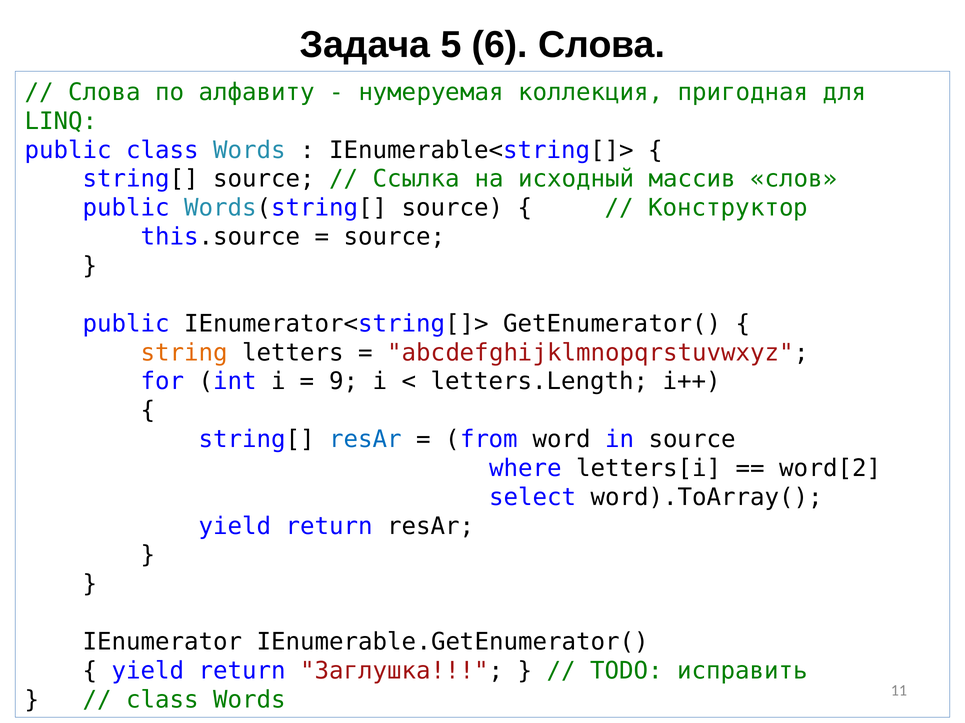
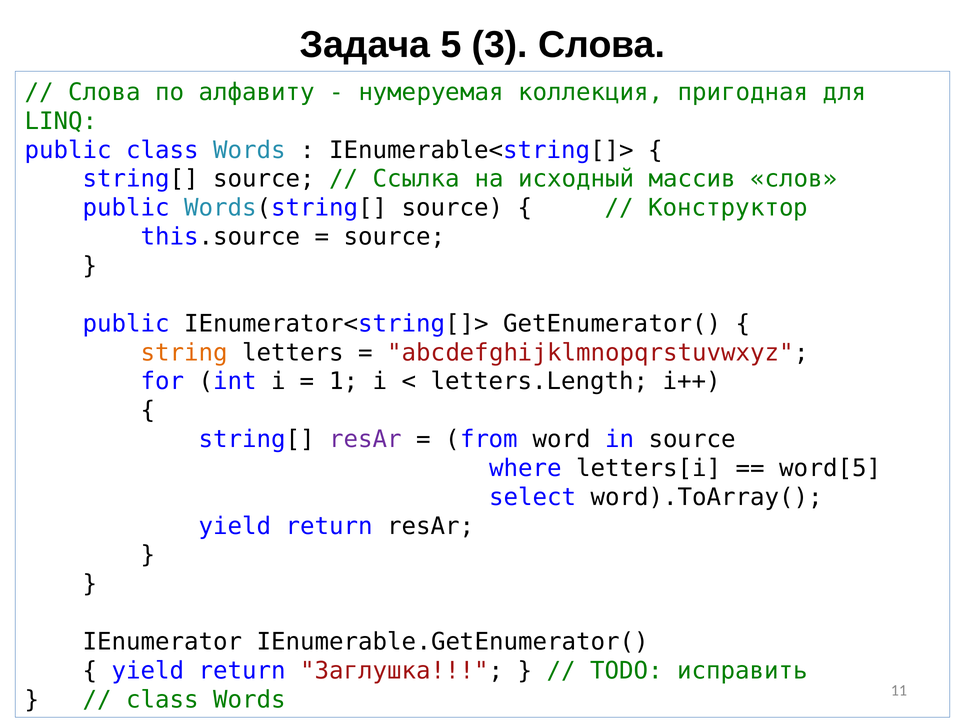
6: 6 -> 3
9: 9 -> 1
resAr at (366, 440) colour: blue -> purple
word[2: word[2 -> word[5
